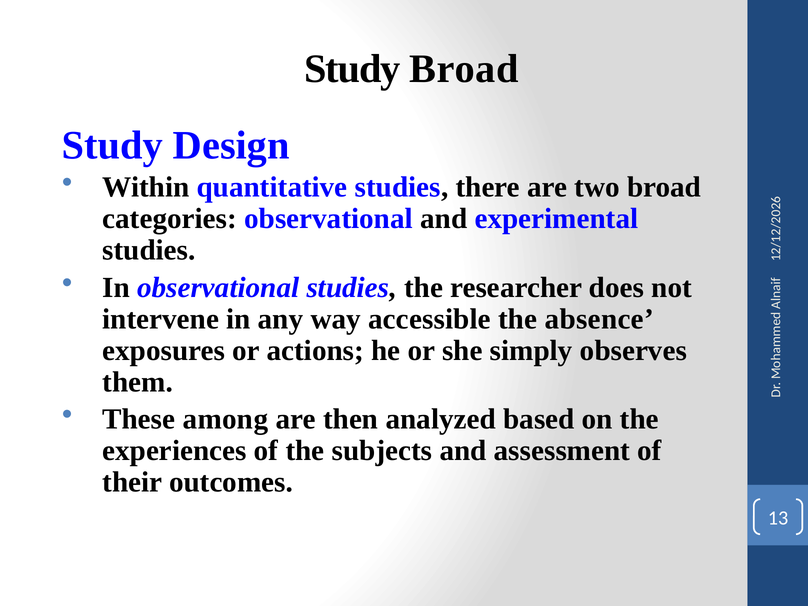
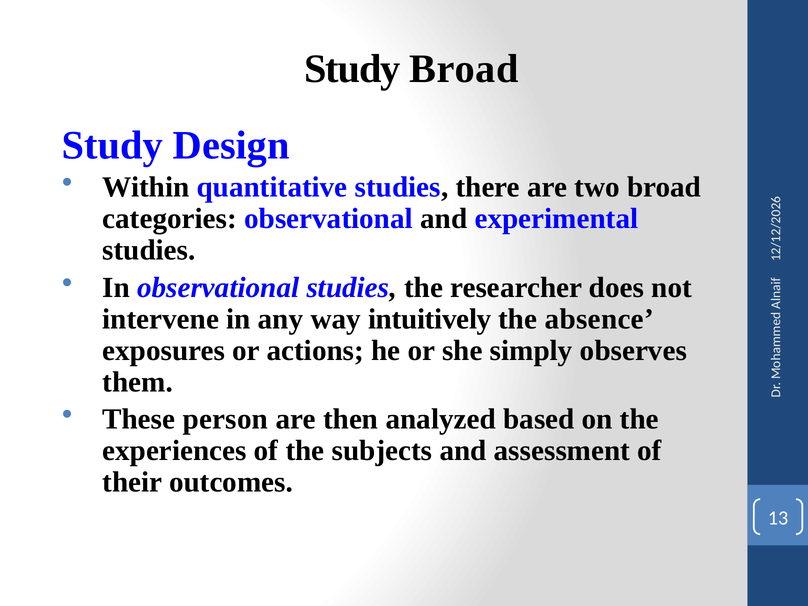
accessible: accessible -> intuitively
among: among -> person
